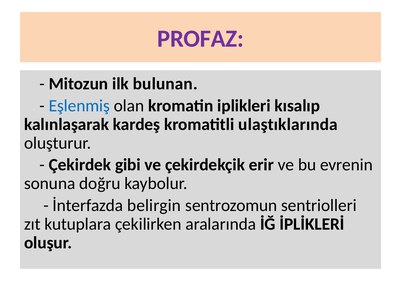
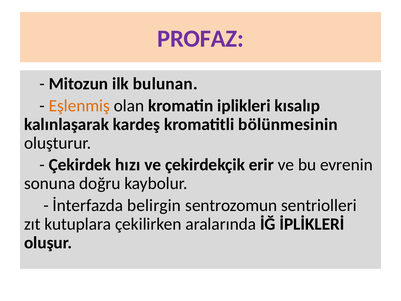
Eşlenmiş colour: blue -> orange
ulaştıklarında: ulaştıklarında -> bölünmesinin
gibi: gibi -> hızı
